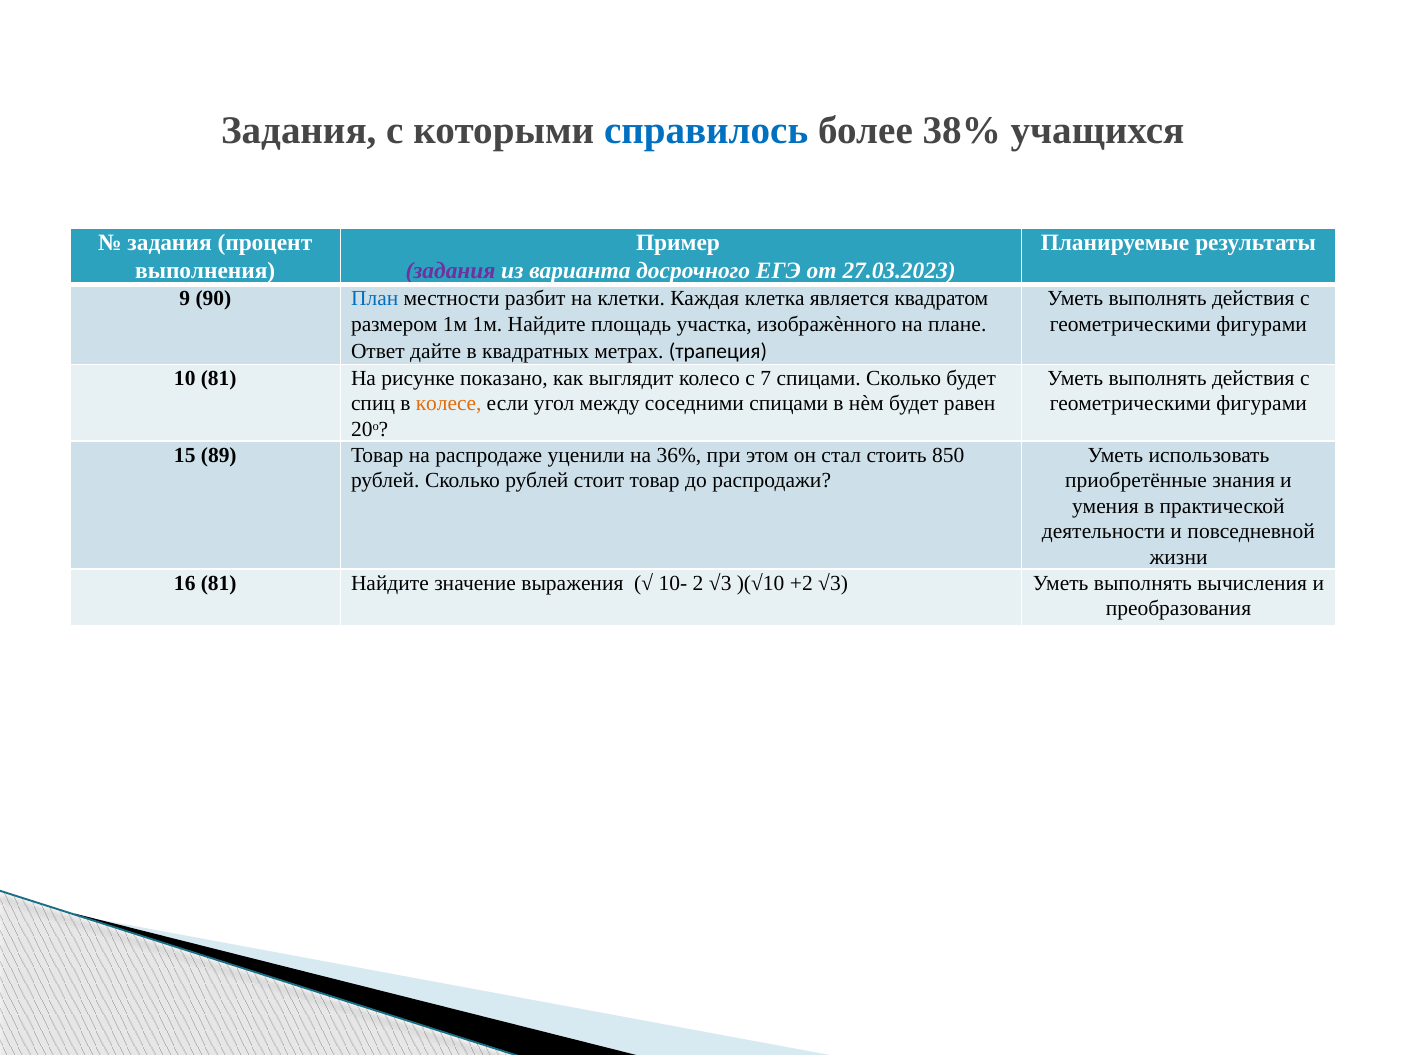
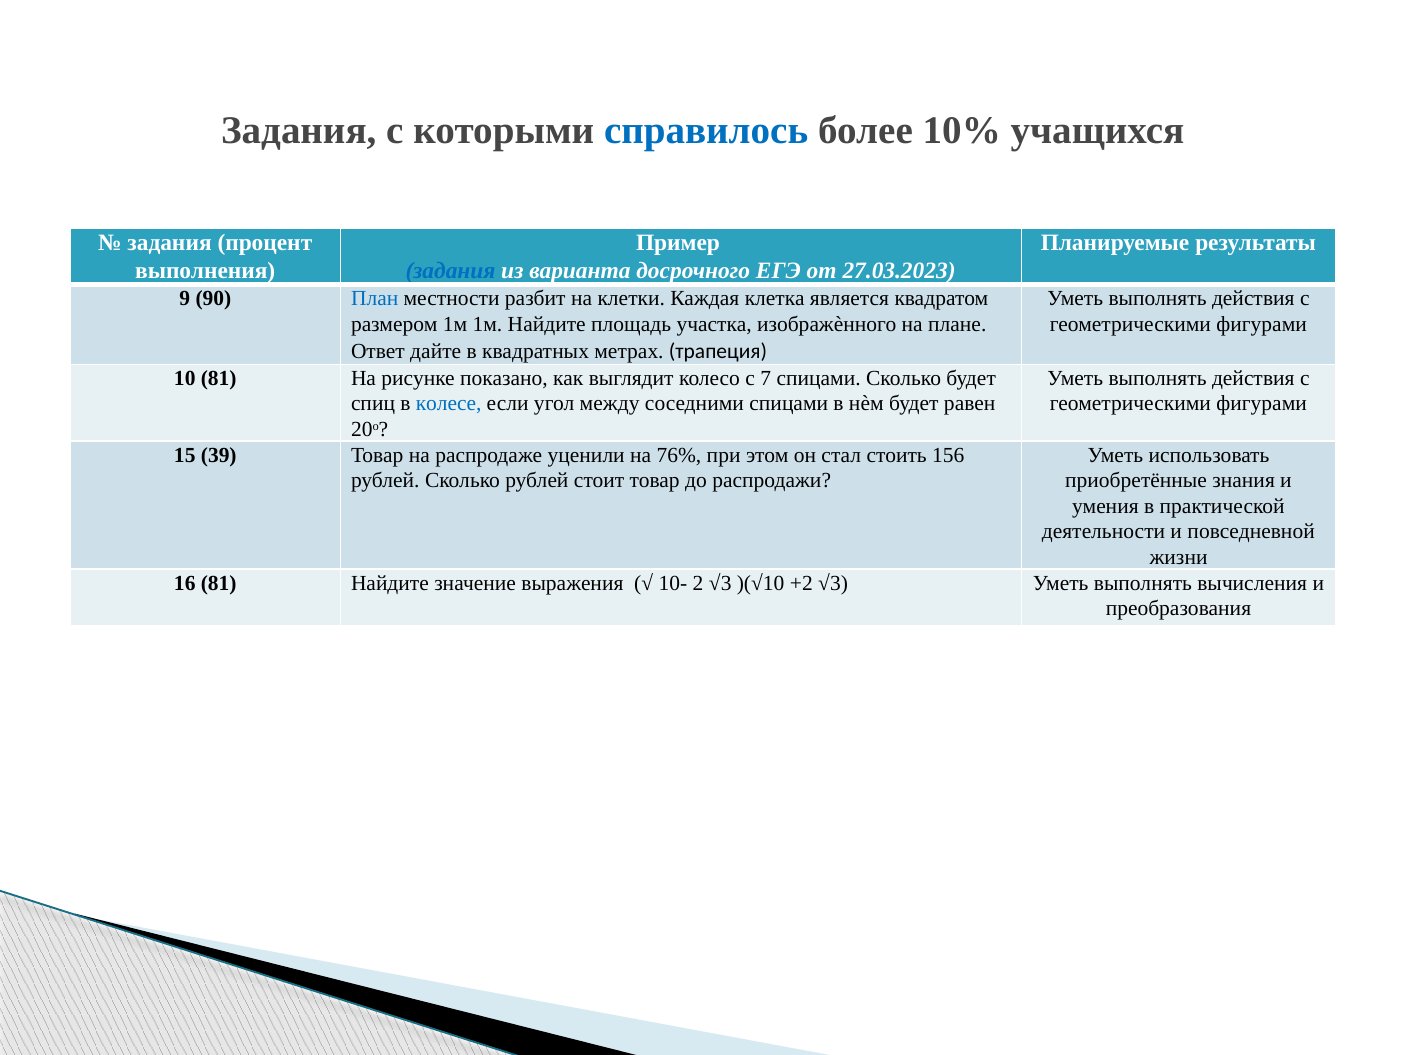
38%: 38% -> 10%
задания at (451, 270) colour: purple -> blue
колесе colour: orange -> blue
89: 89 -> 39
36%: 36% -> 76%
850: 850 -> 156
